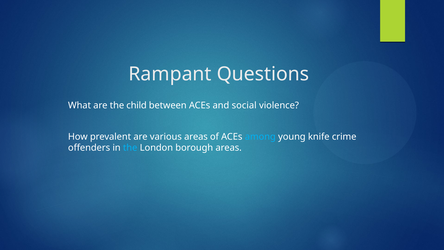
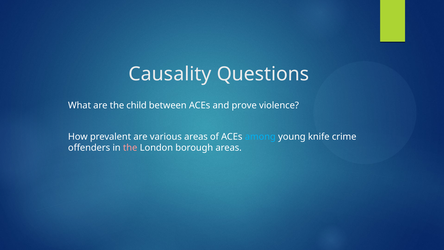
Rampant: Rampant -> Causality
social: social -> prove
the at (130, 148) colour: light blue -> pink
